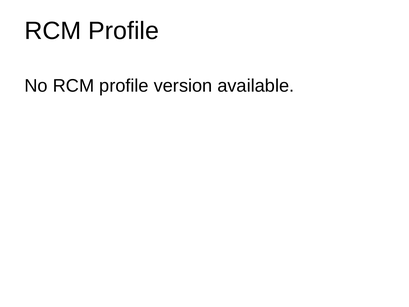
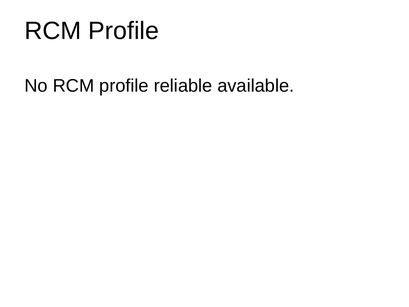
version: version -> reliable
